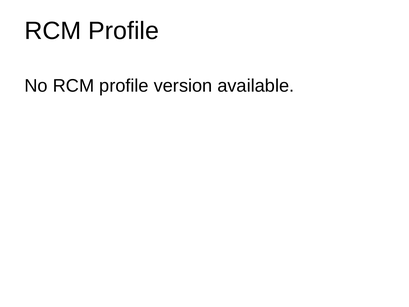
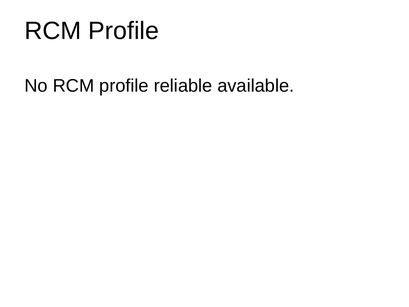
version: version -> reliable
